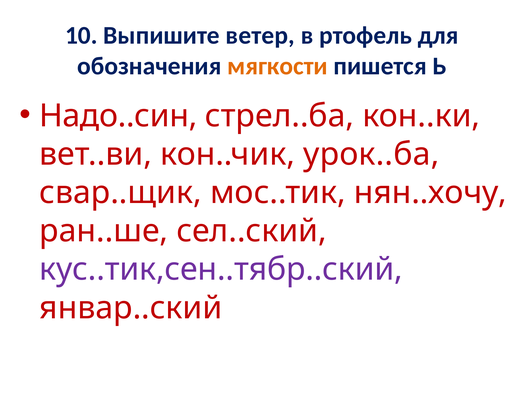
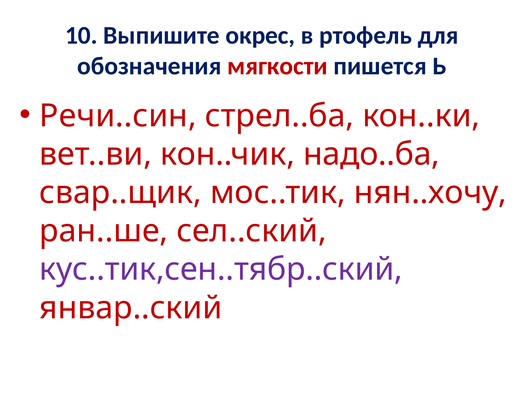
ветер: ветер -> окрес
мягкости colour: orange -> red
Надо..син: Надо..син -> Речи..син
урок..ба: урок..ба -> надо..ба
